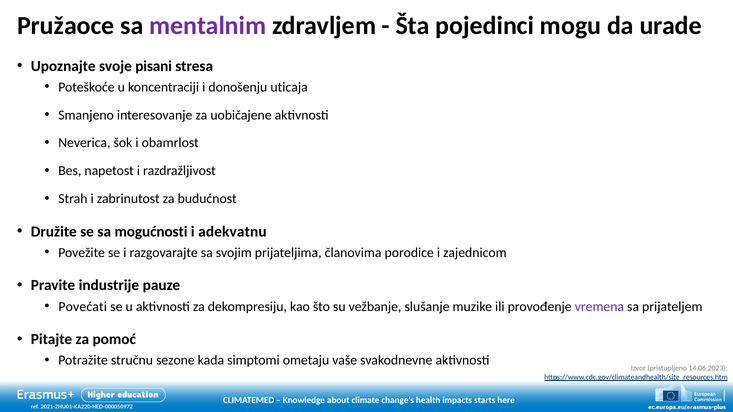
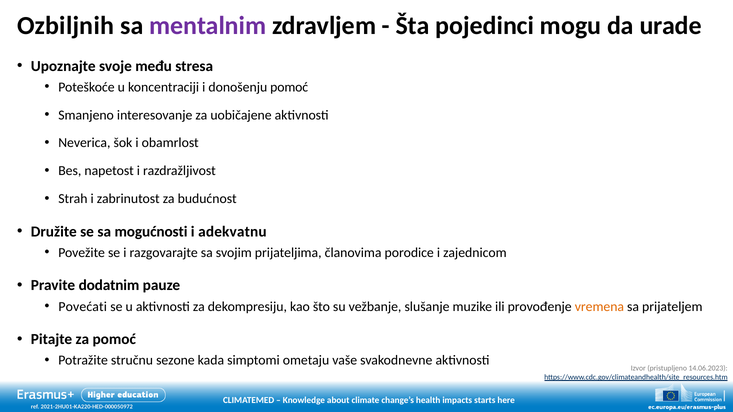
Pružaoce: Pružaoce -> Ozbiljnih
pisani: pisani -> među
donošenju uticaja: uticaja -> pomoć
industrije: industrije -> dodatnim
vremena colour: purple -> orange
